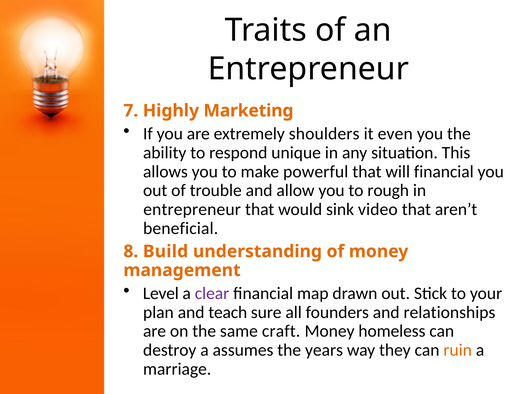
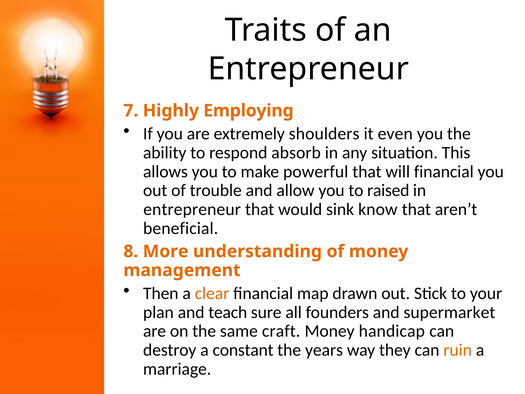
Marketing: Marketing -> Employing
unique: unique -> absorb
rough: rough -> raised
video: video -> know
Build: Build -> More
Level: Level -> Then
clear colour: purple -> orange
relationships: relationships -> supermarket
homeless: homeless -> handicap
assumes: assumes -> constant
